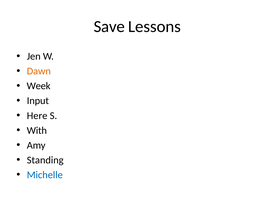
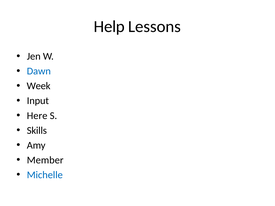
Save: Save -> Help
Dawn colour: orange -> blue
With: With -> Skills
Standing: Standing -> Member
